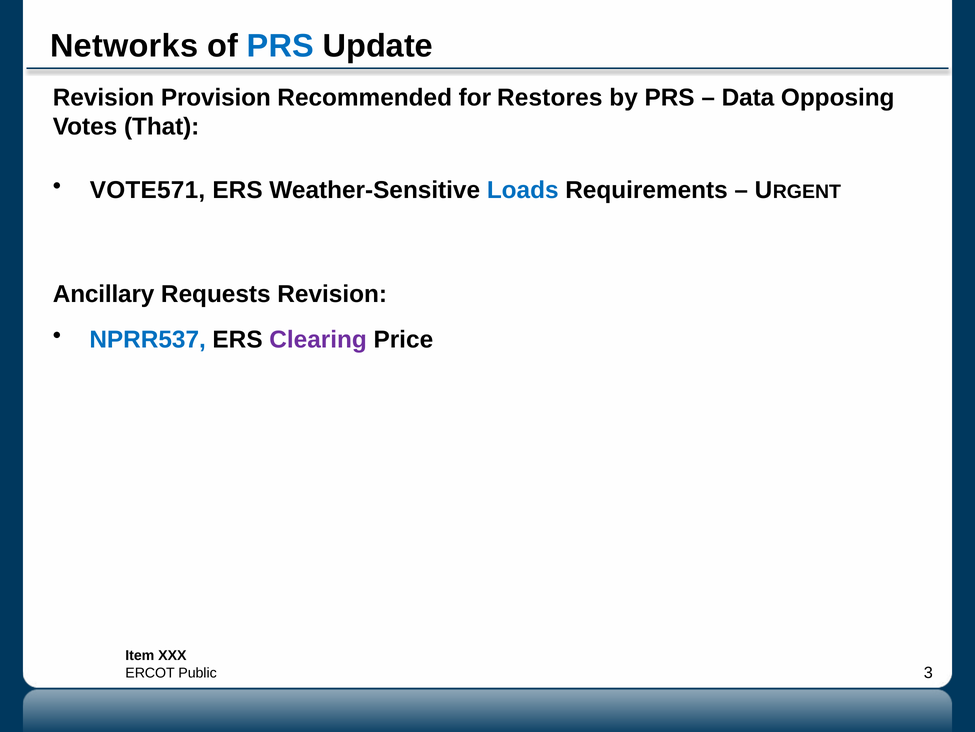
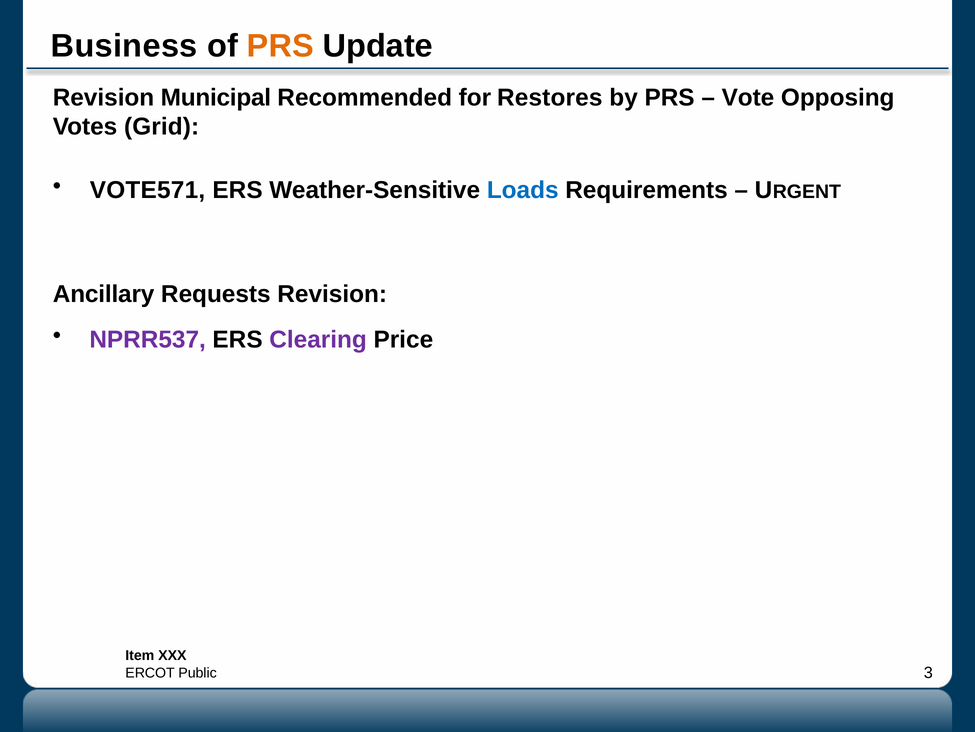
Networks: Networks -> Business
PRS at (280, 46) colour: blue -> orange
Provision: Provision -> Municipal
Data: Data -> Vote
That: That -> Grid
NPRR537 colour: blue -> purple
